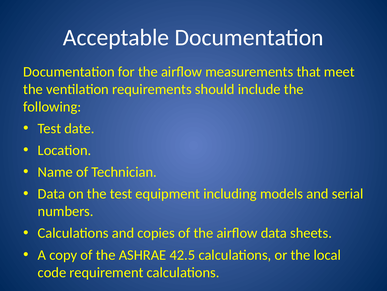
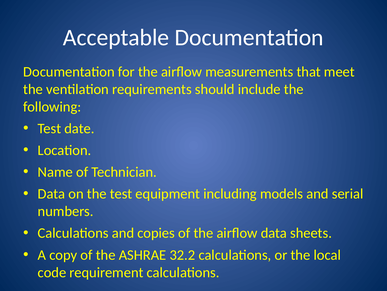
42.5: 42.5 -> 32.2
